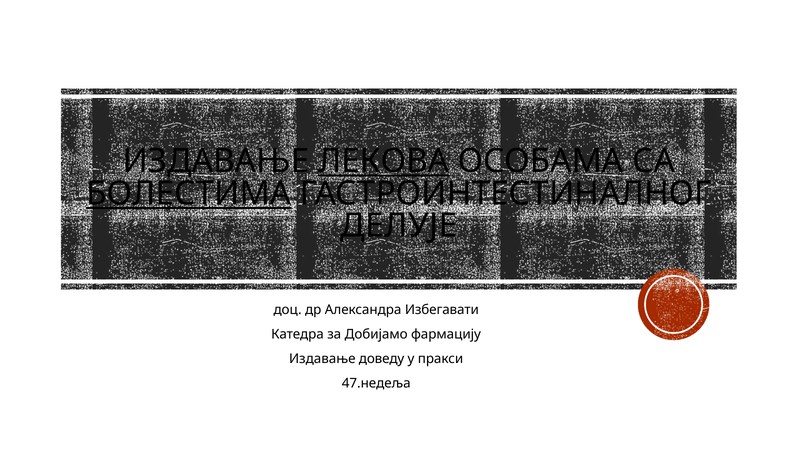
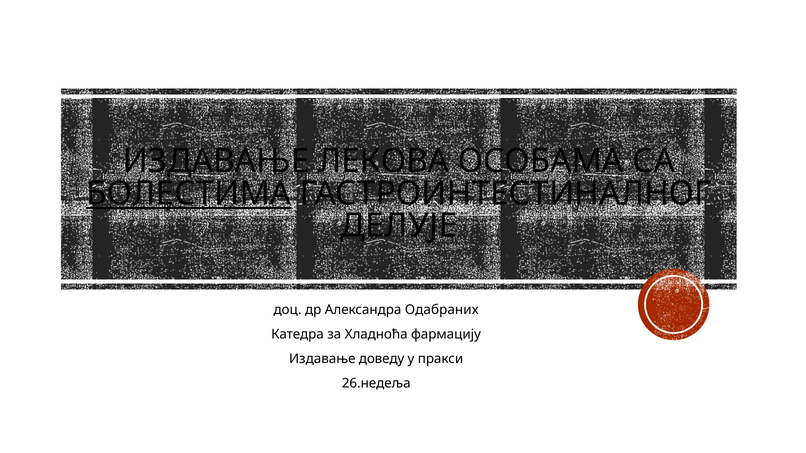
ЛЕКОВА underline: present -> none
Избегавати: Избегавати -> Одабраних
Добијамо: Добијамо -> Хладноћа
47.недеља: 47.недеља -> 26.недеља
